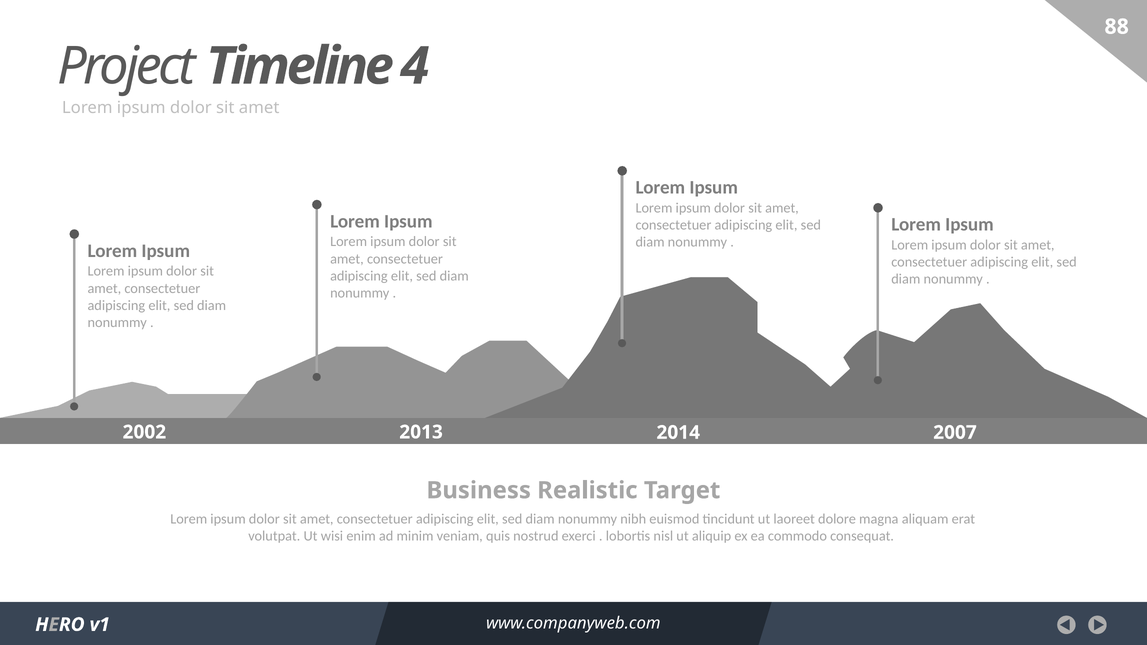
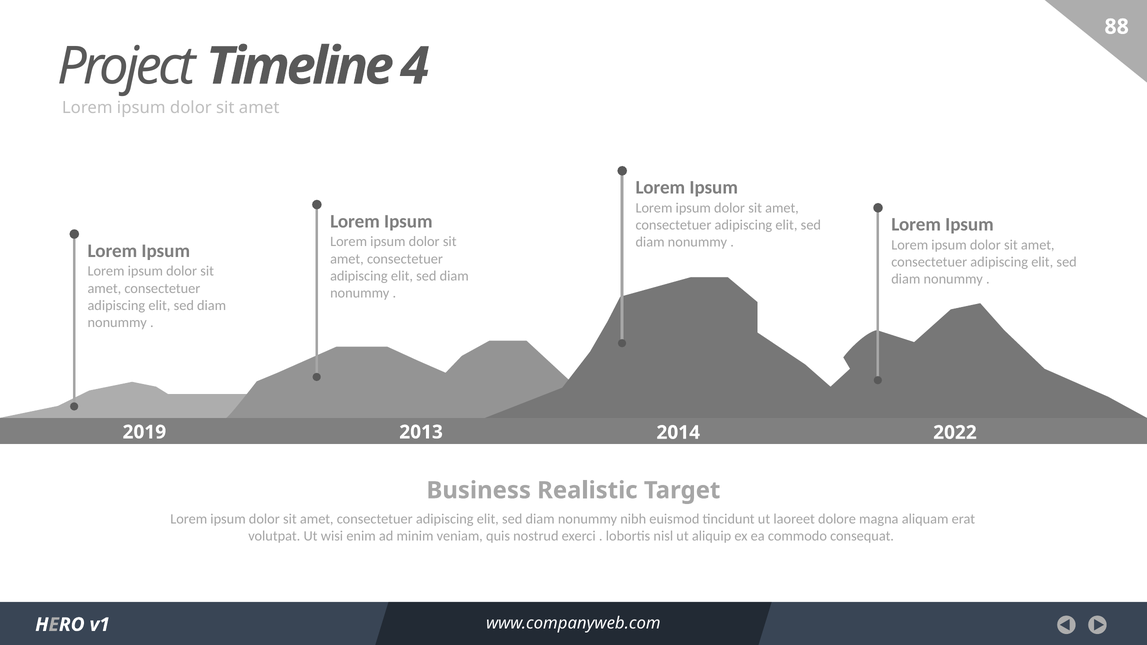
2002: 2002 -> 2019
2007: 2007 -> 2022
